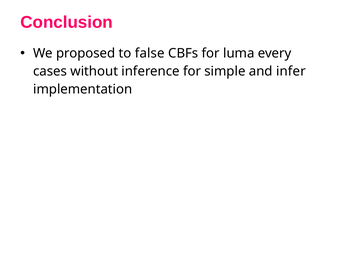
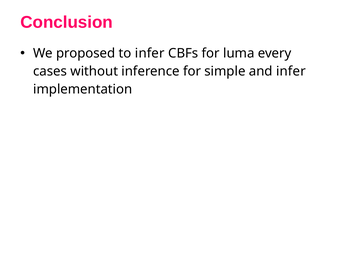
to false: false -> infer
